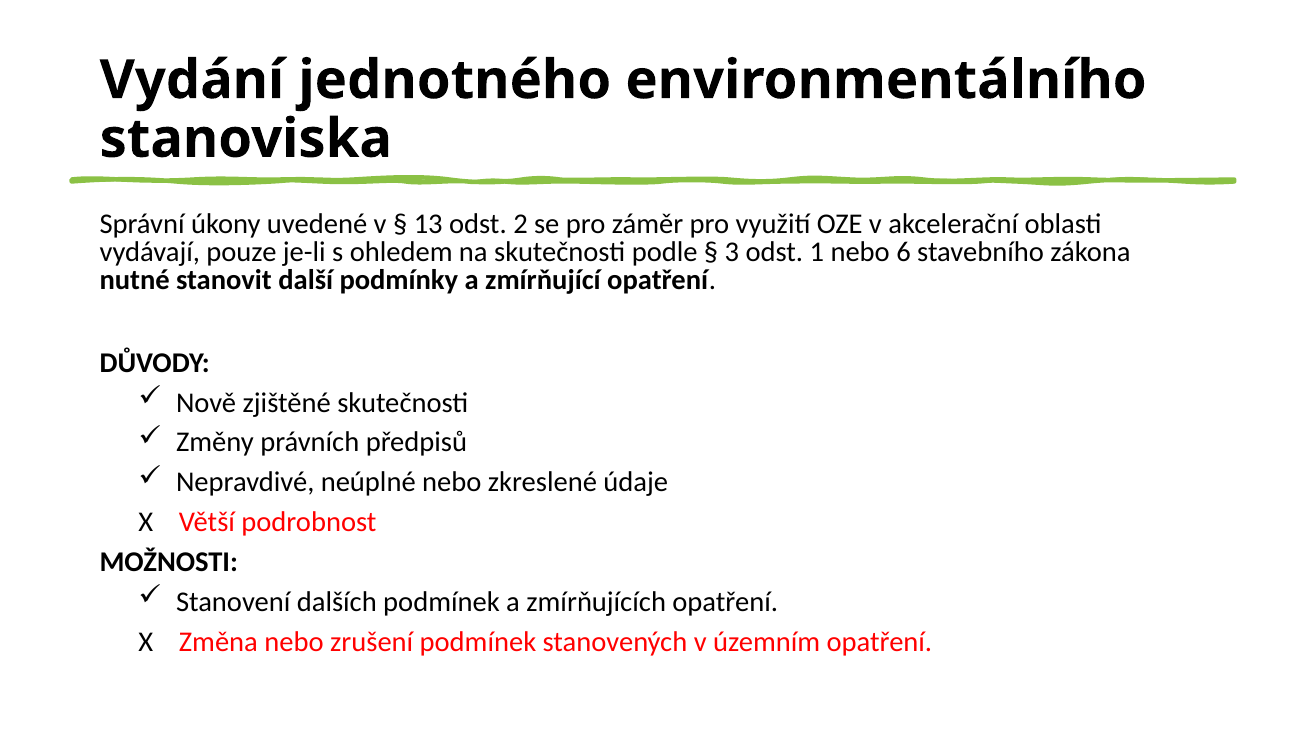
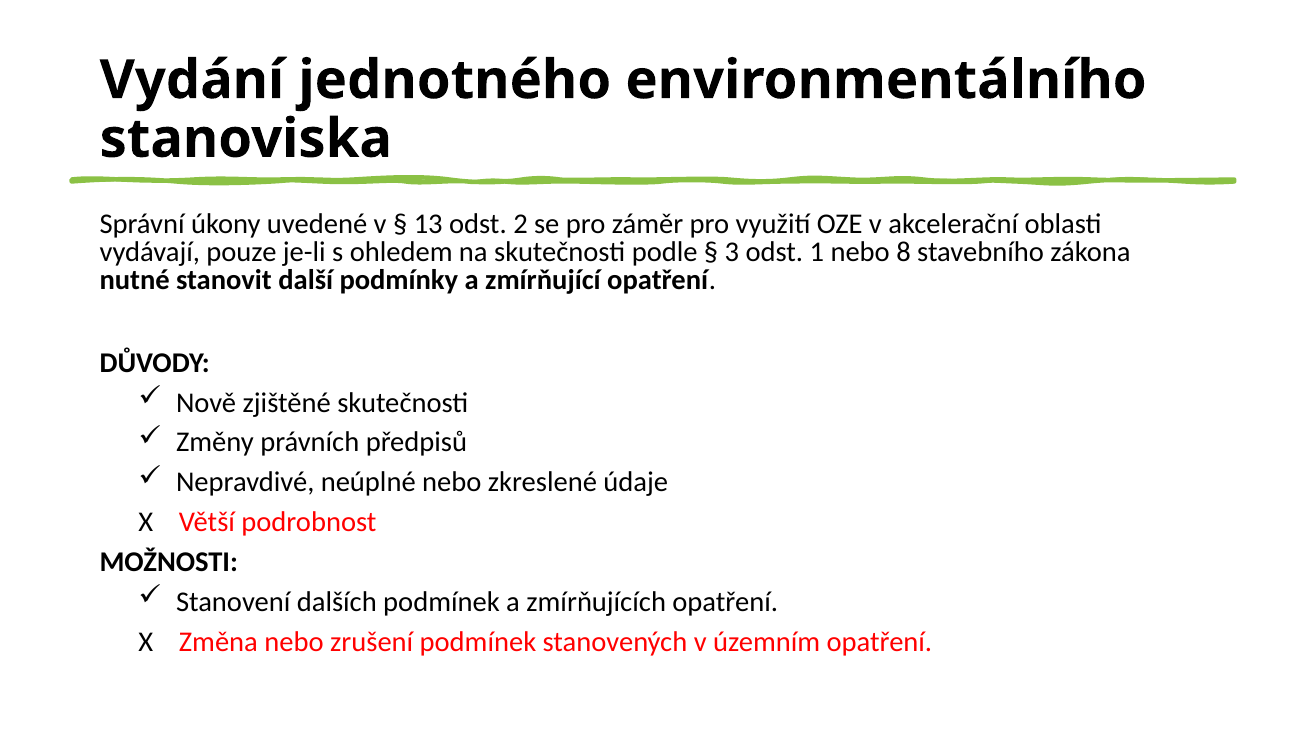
6: 6 -> 8
